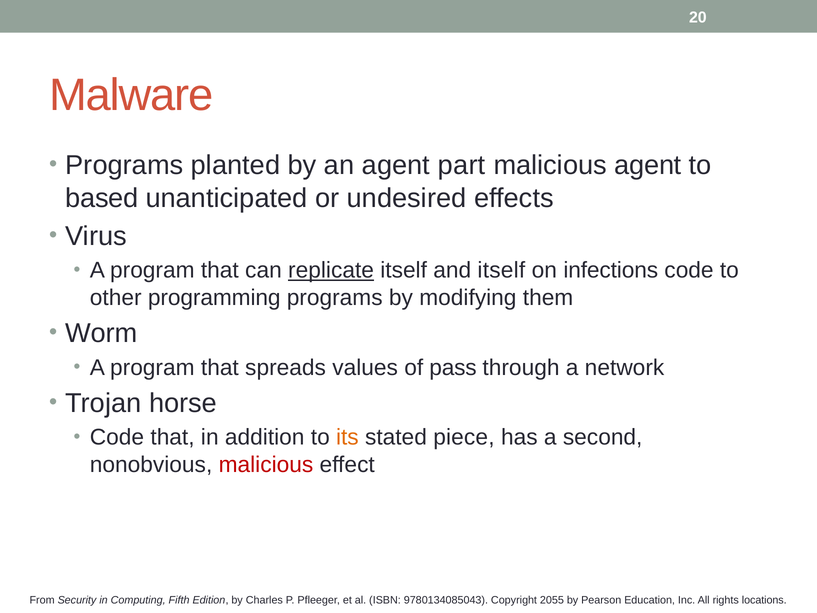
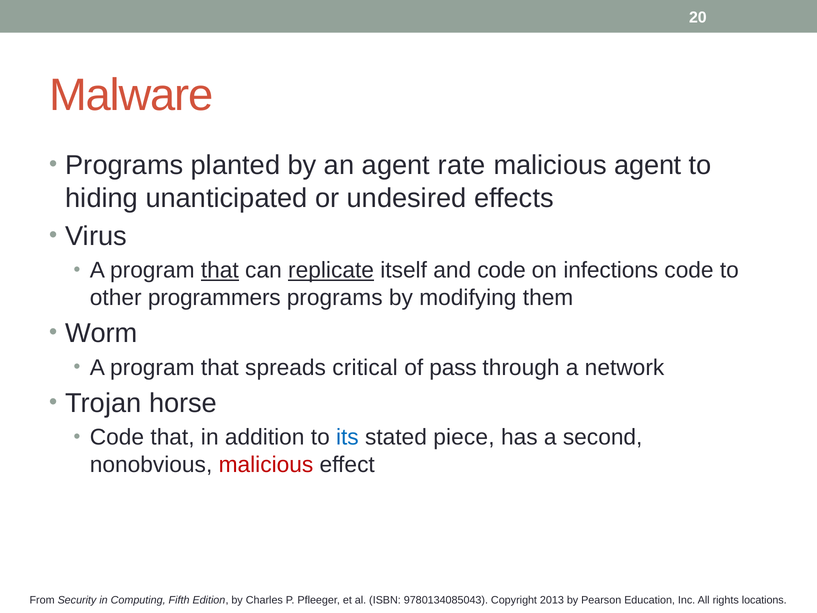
part: part -> rate
based: based -> hiding
that at (220, 270) underline: none -> present
and itself: itself -> code
programming: programming -> programmers
values: values -> critical
its colour: orange -> blue
2055: 2055 -> 2013
